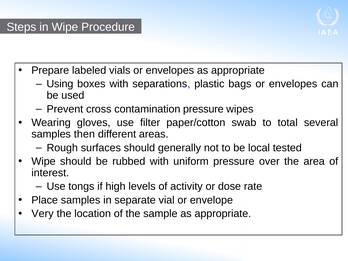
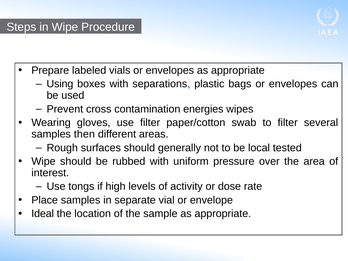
contamination pressure: pressure -> energies
to total: total -> filter
Very: Very -> Ideal
